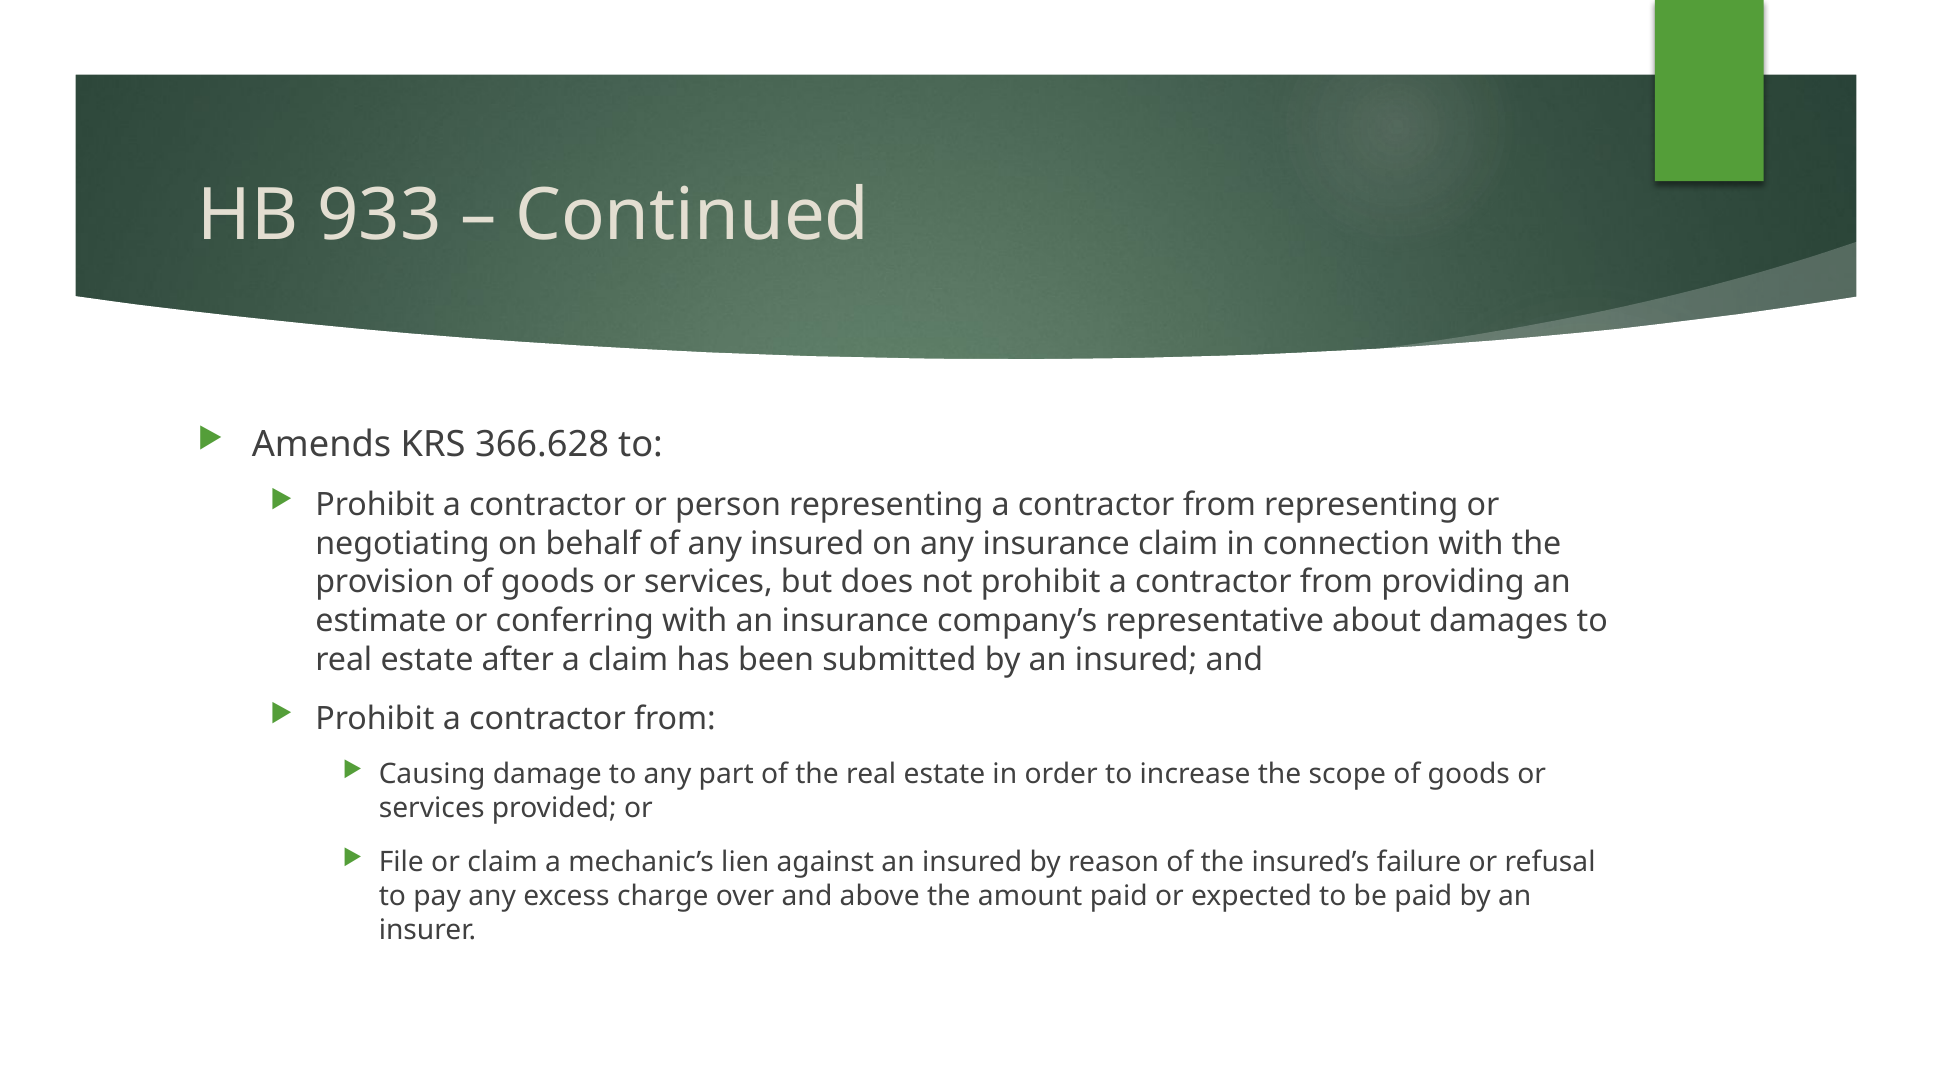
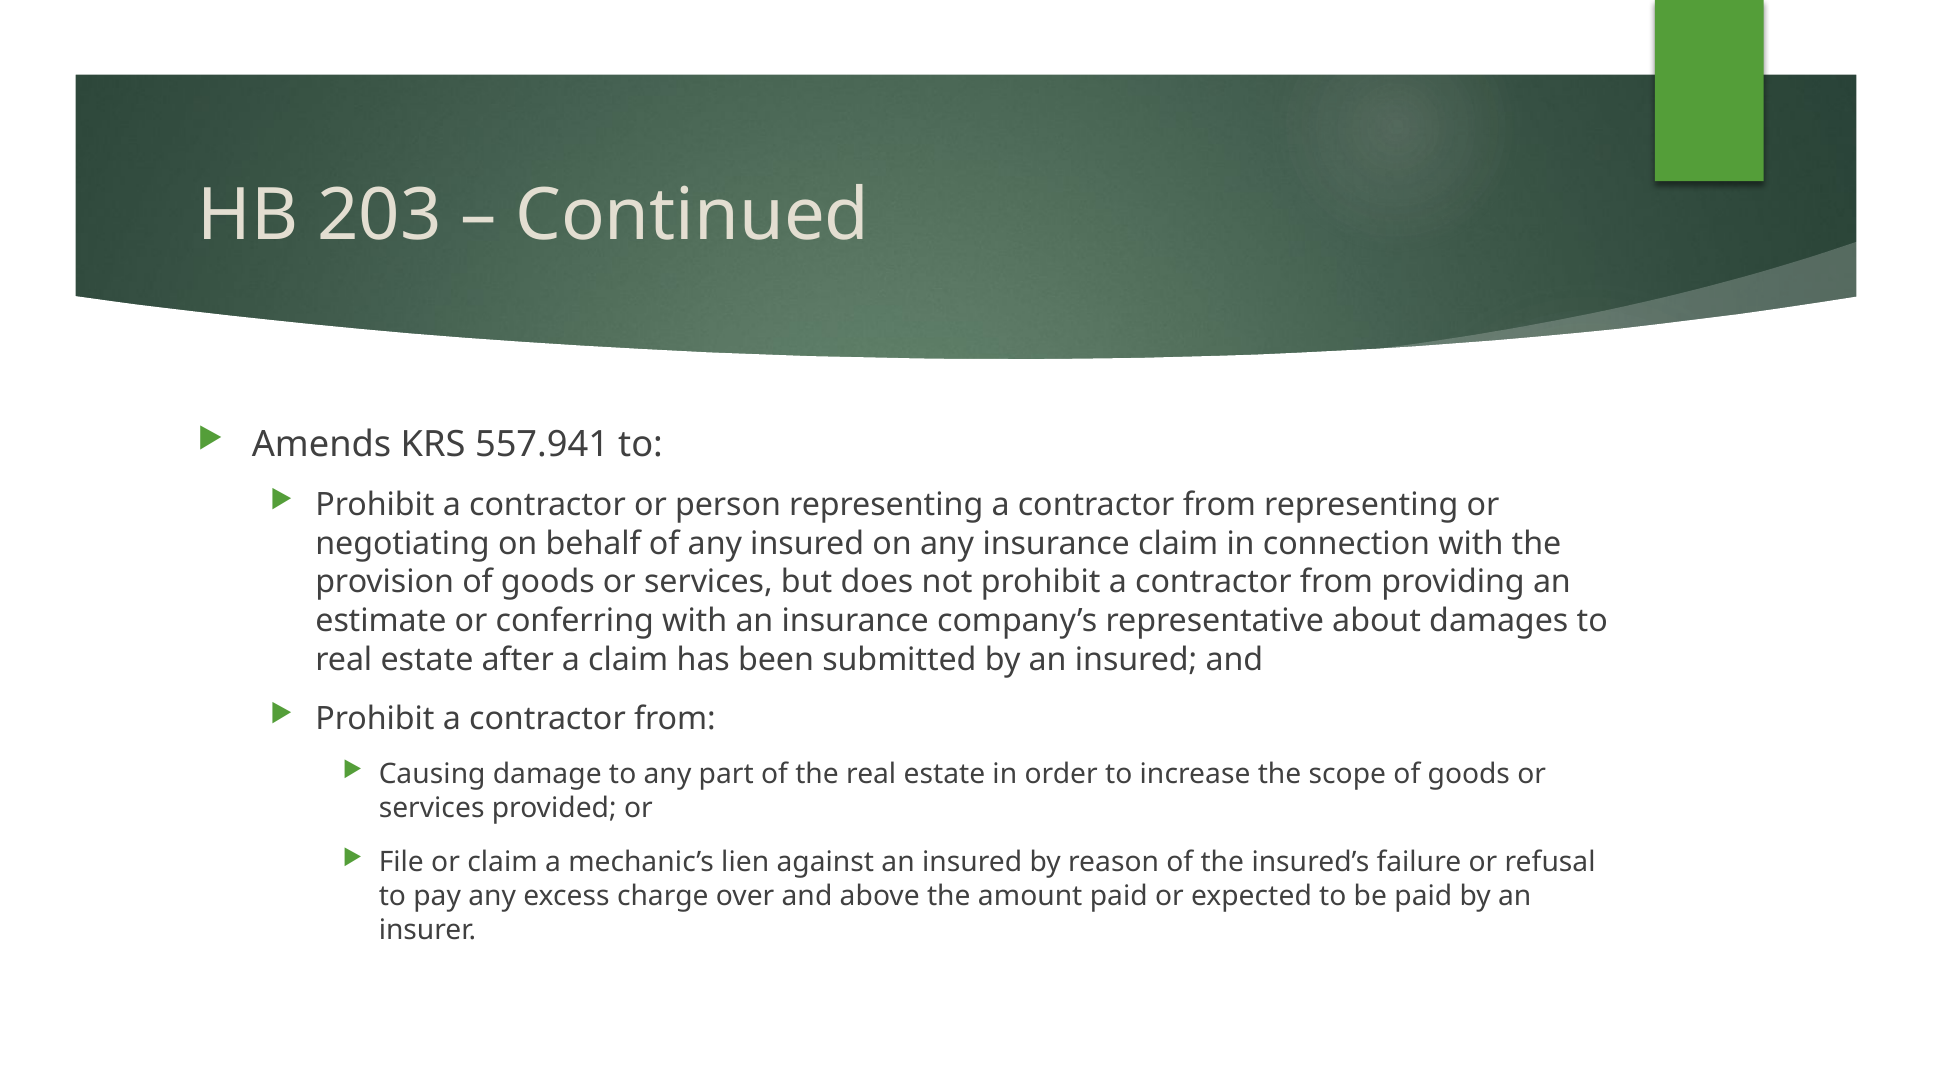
933: 933 -> 203
366.628: 366.628 -> 557.941
